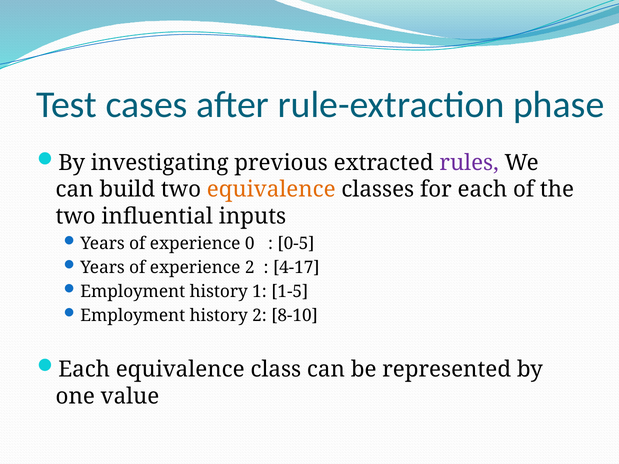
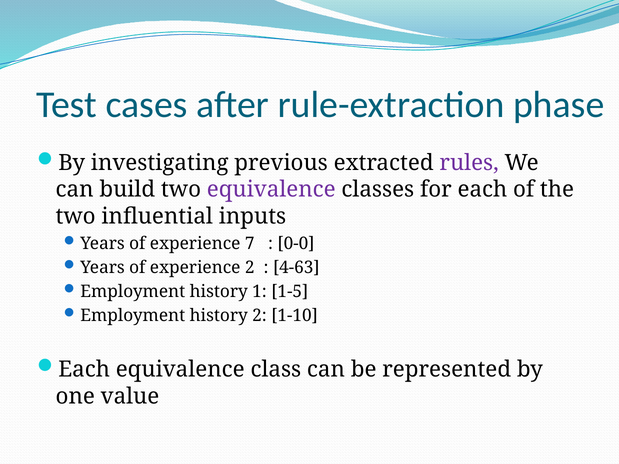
equivalence at (271, 190) colour: orange -> purple
0: 0 -> 7
0-5: 0-5 -> 0-0
4-17: 4-17 -> 4-63
8-10: 8-10 -> 1-10
